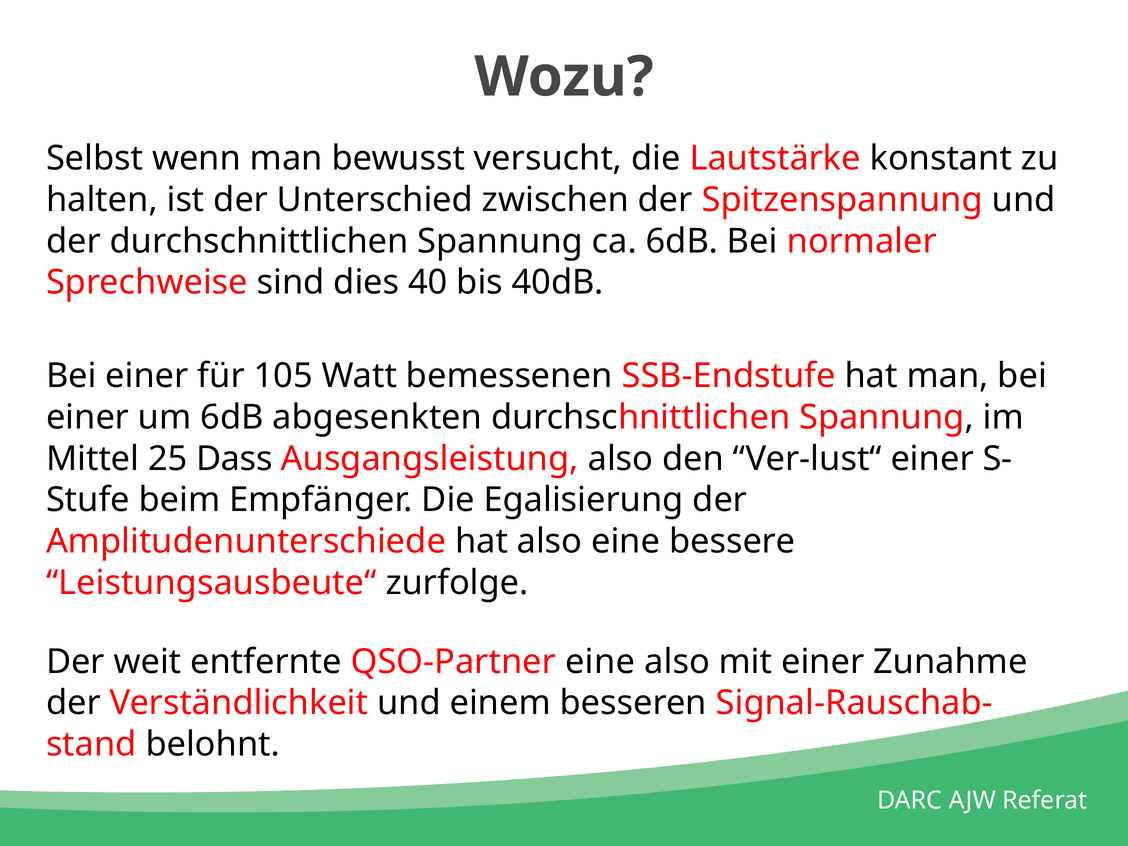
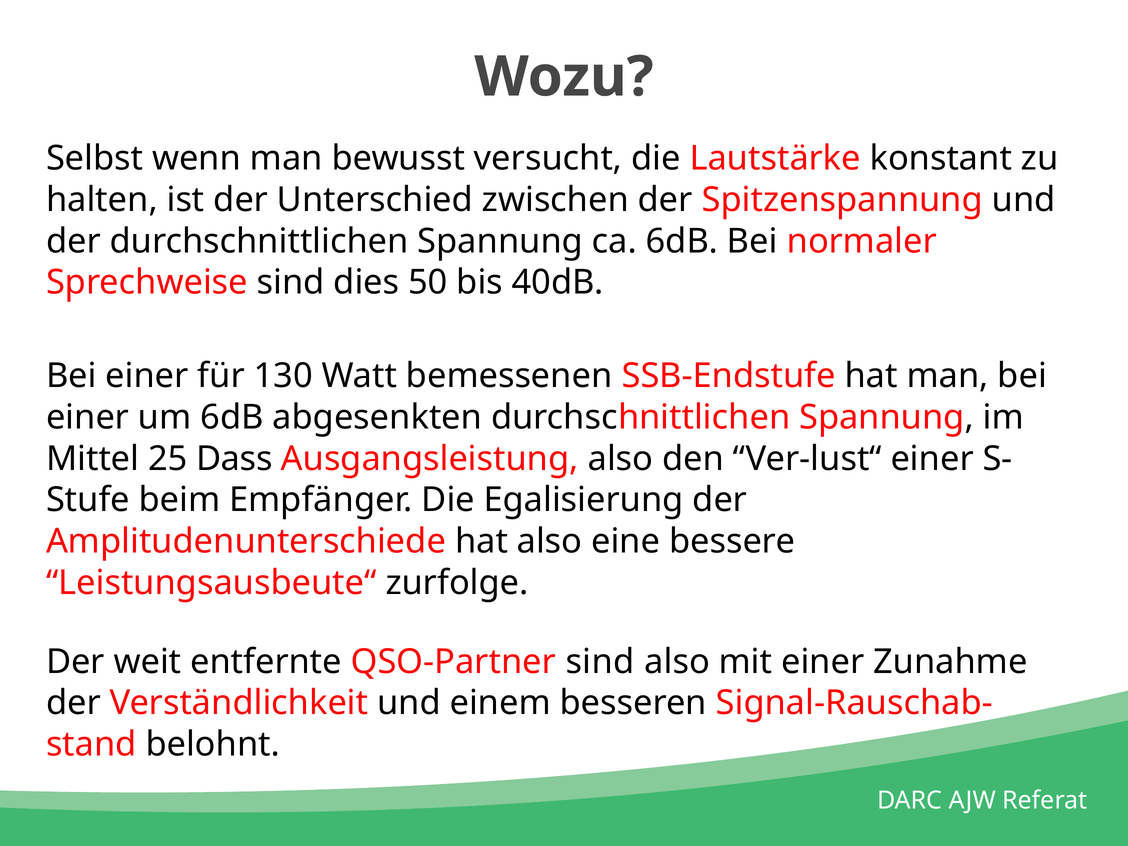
40: 40 -> 50
105: 105 -> 130
QSO-Partner eine: eine -> sind
